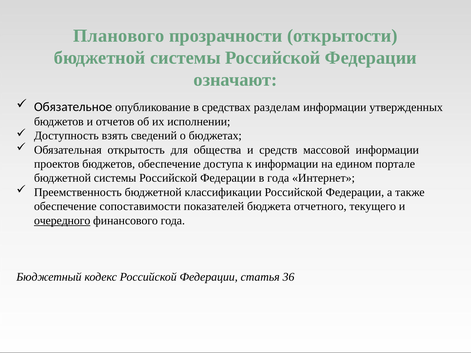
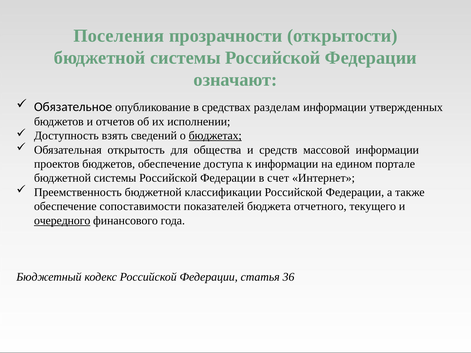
Планового: Планового -> Поселения
бюджетах underline: none -> present
в года: года -> счет
